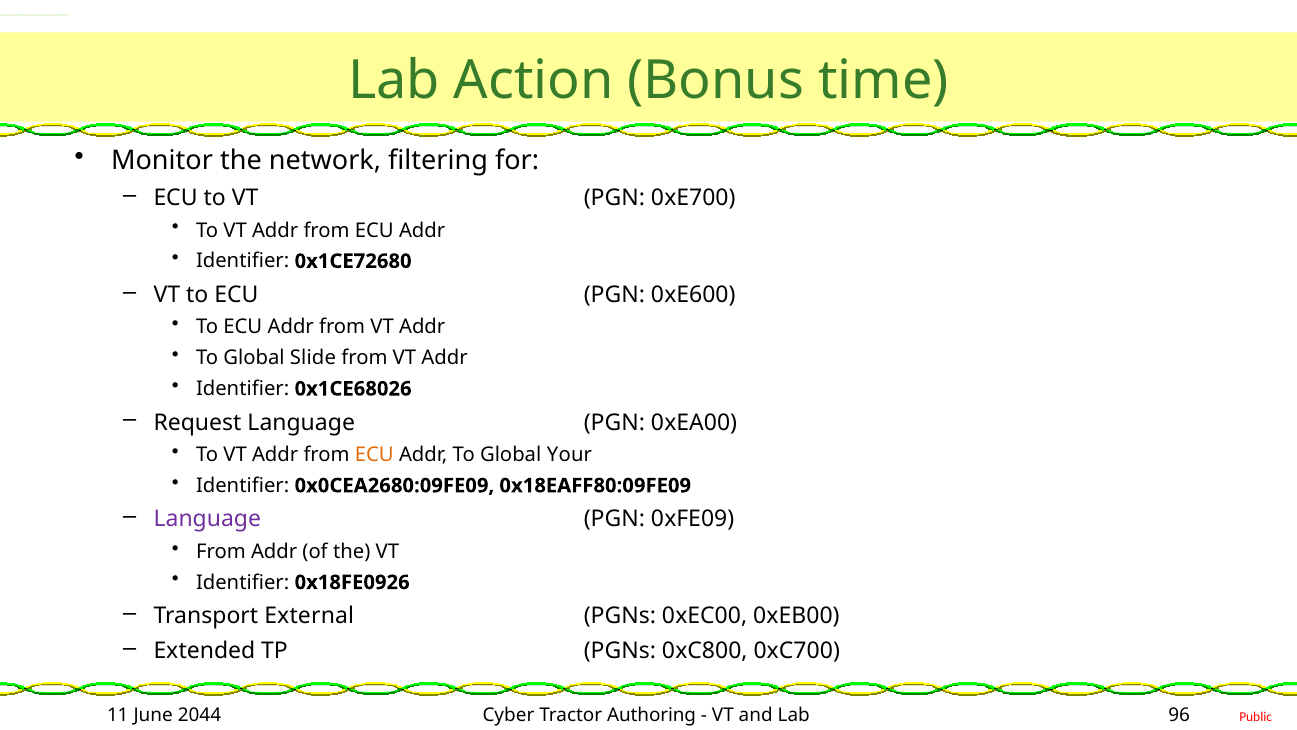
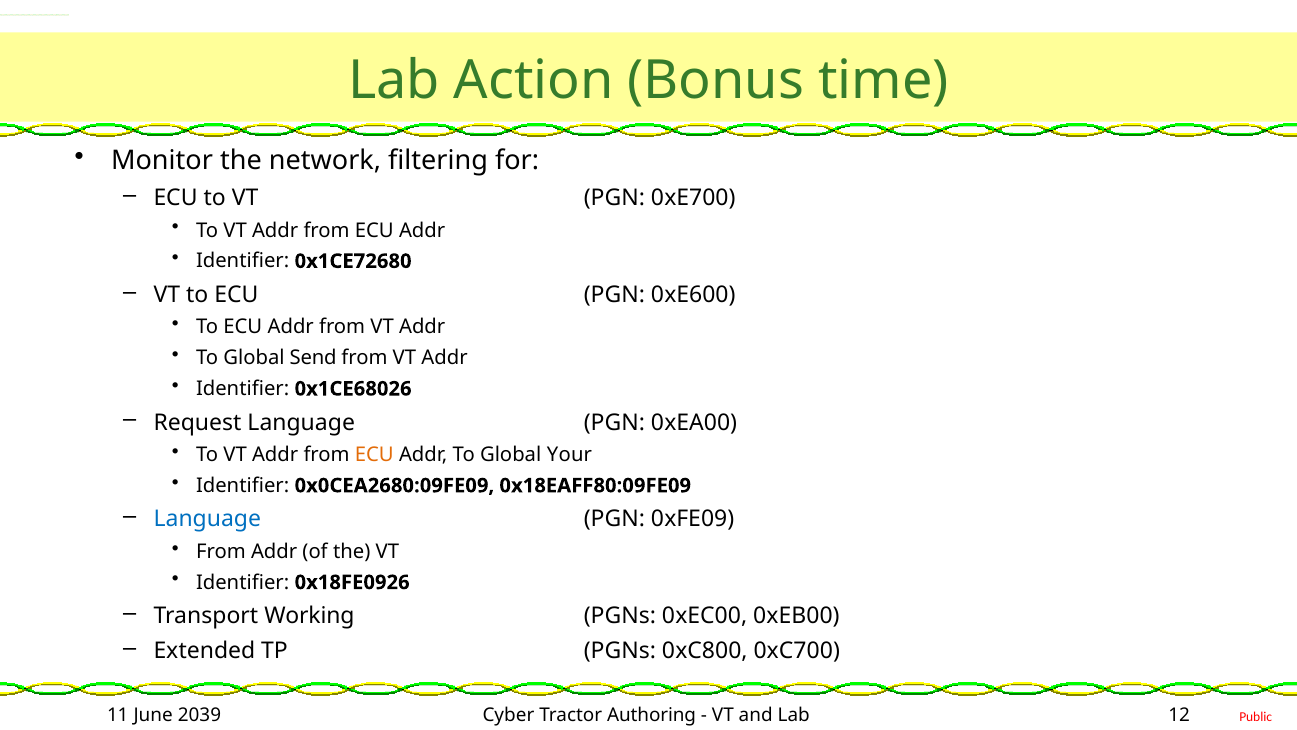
Slide: Slide -> Send
Language at (207, 519) colour: purple -> blue
External: External -> Working
2044: 2044 -> 2039
96: 96 -> 12
